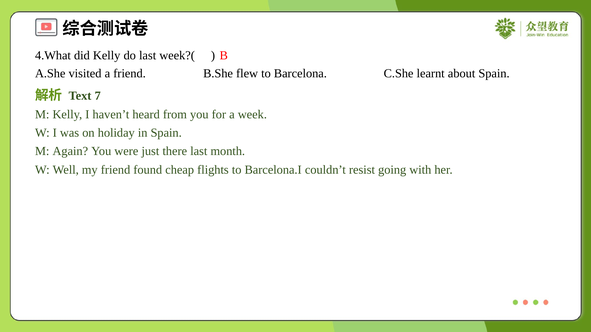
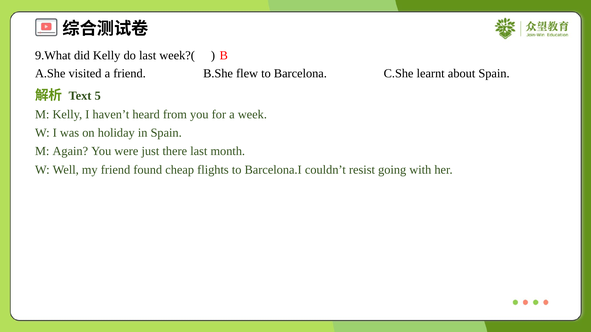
4.What: 4.What -> 9.What
7: 7 -> 5
